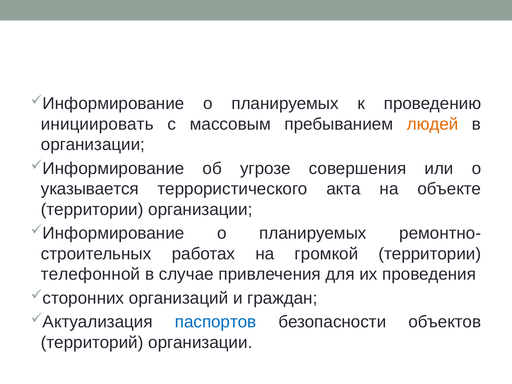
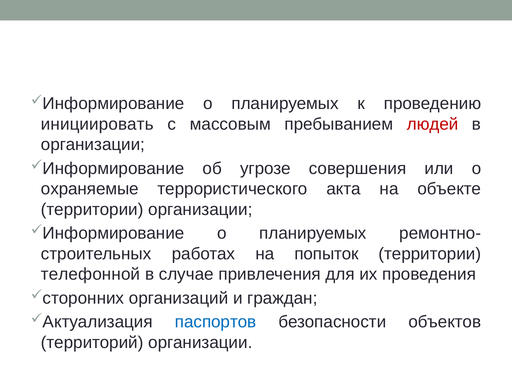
людей colour: orange -> red
указывается: указывается -> охраняемые
громкой: громкой -> попыток
